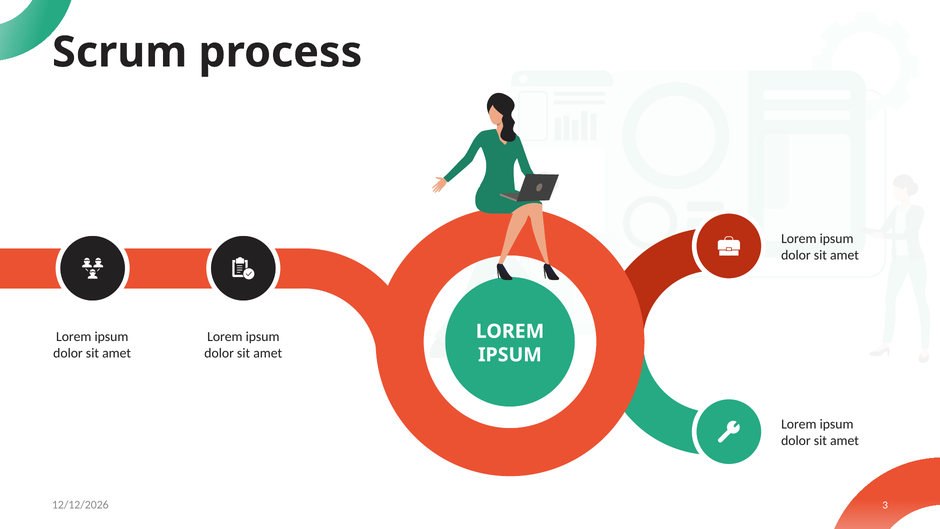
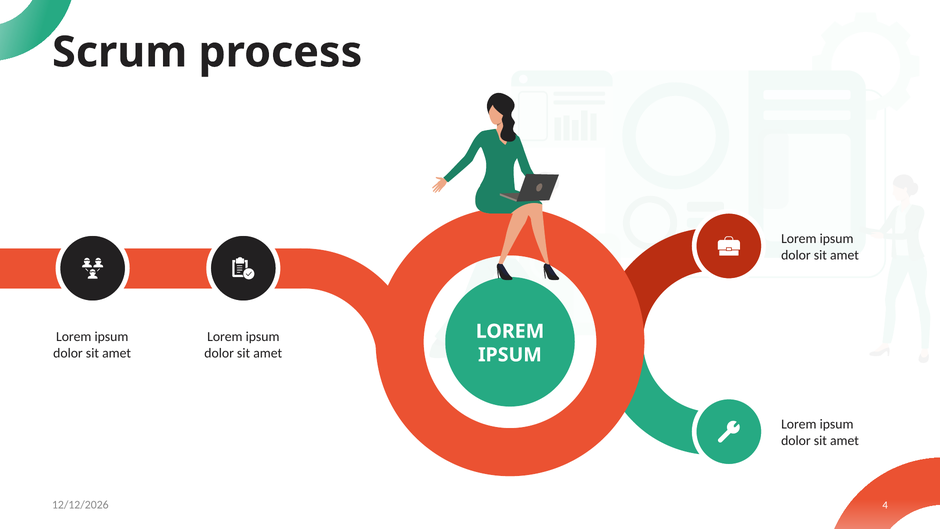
3: 3 -> 4
